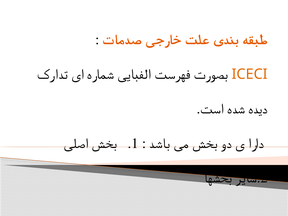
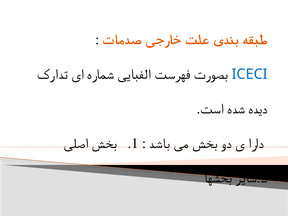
ICECI colour: orange -> blue
